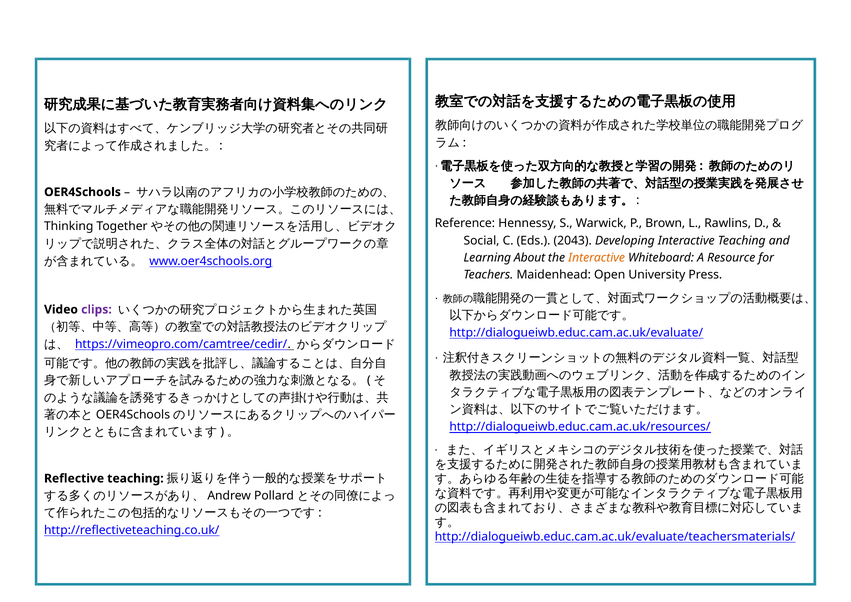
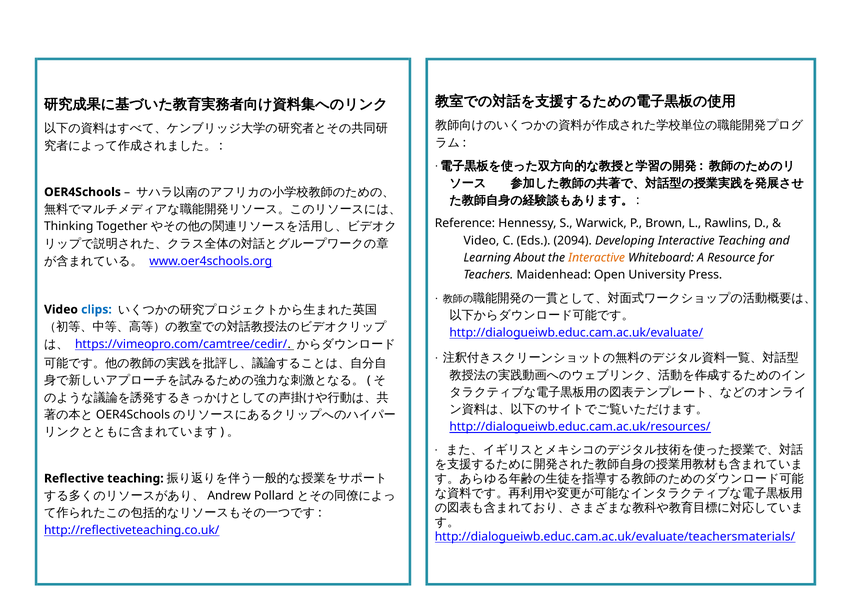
Social at (482, 240): Social -> Video
2043: 2043 -> 2094
clips colour: purple -> blue
